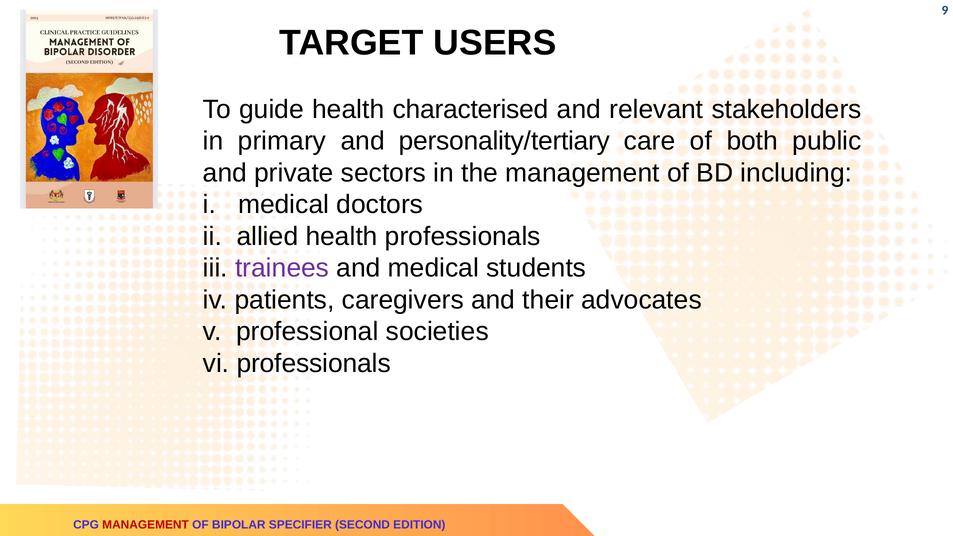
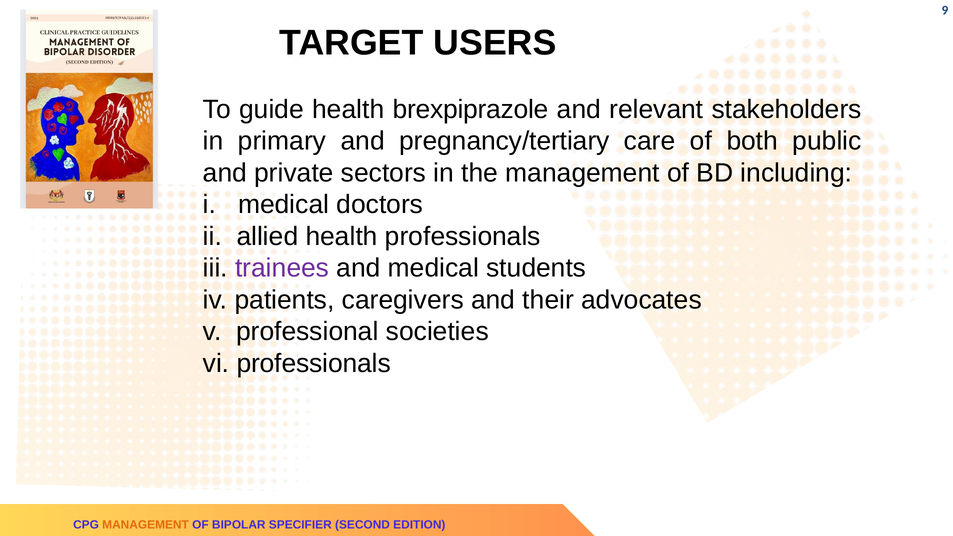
characterised: characterised -> brexpiprazole
personality/tertiary: personality/tertiary -> pregnancy/tertiary
MANAGEMENT at (146, 525) colour: red -> orange
